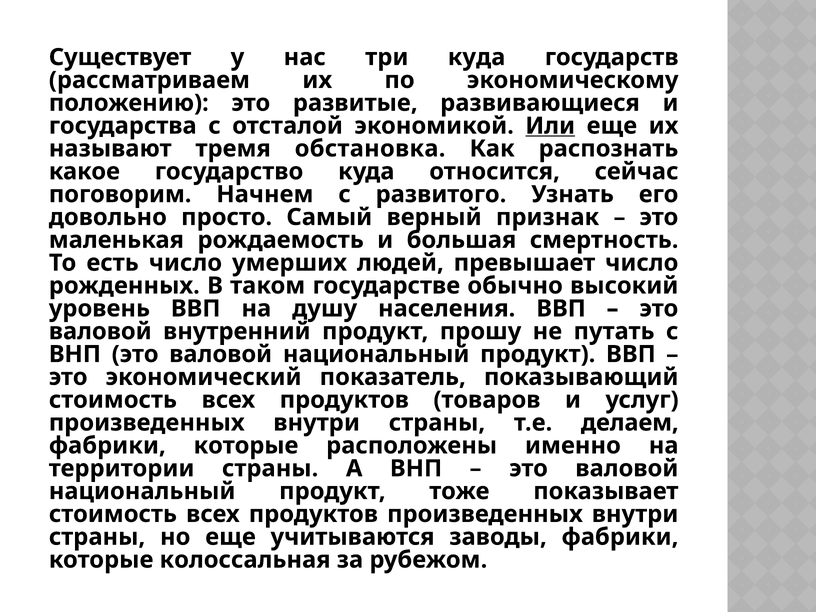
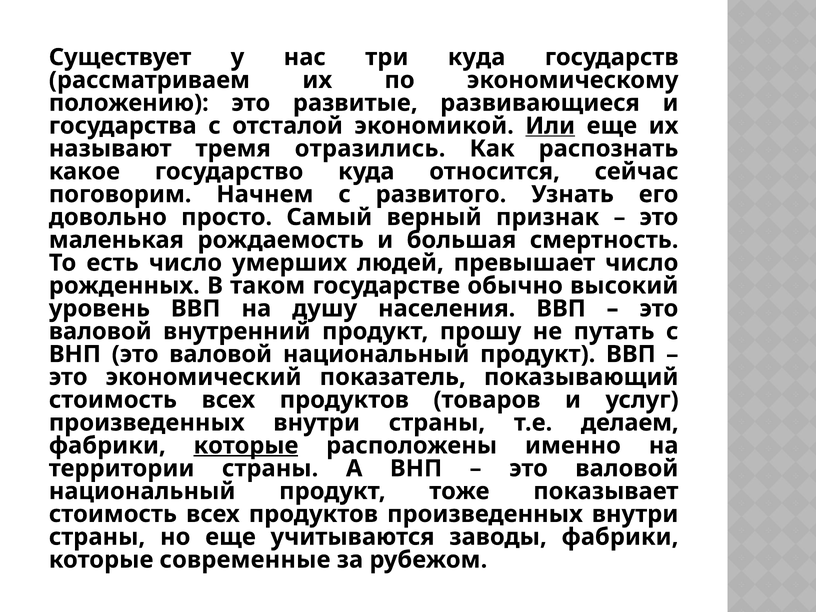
обстановка: обстановка -> отразились
которые at (246, 446) underline: none -> present
колоссальная: колоссальная -> современные
